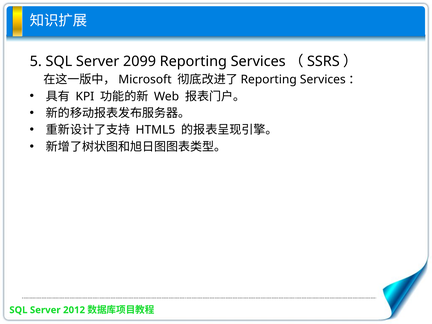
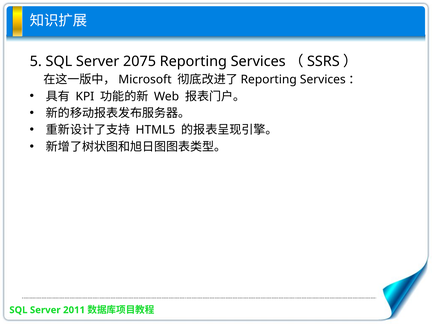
2099: 2099 -> 2075
2012: 2012 -> 2011
